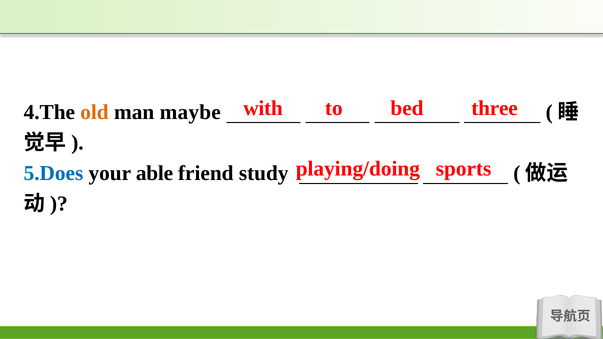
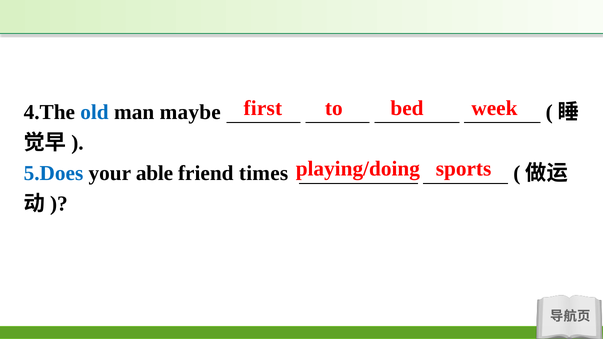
with: with -> first
three: three -> week
old colour: orange -> blue
study: study -> times
